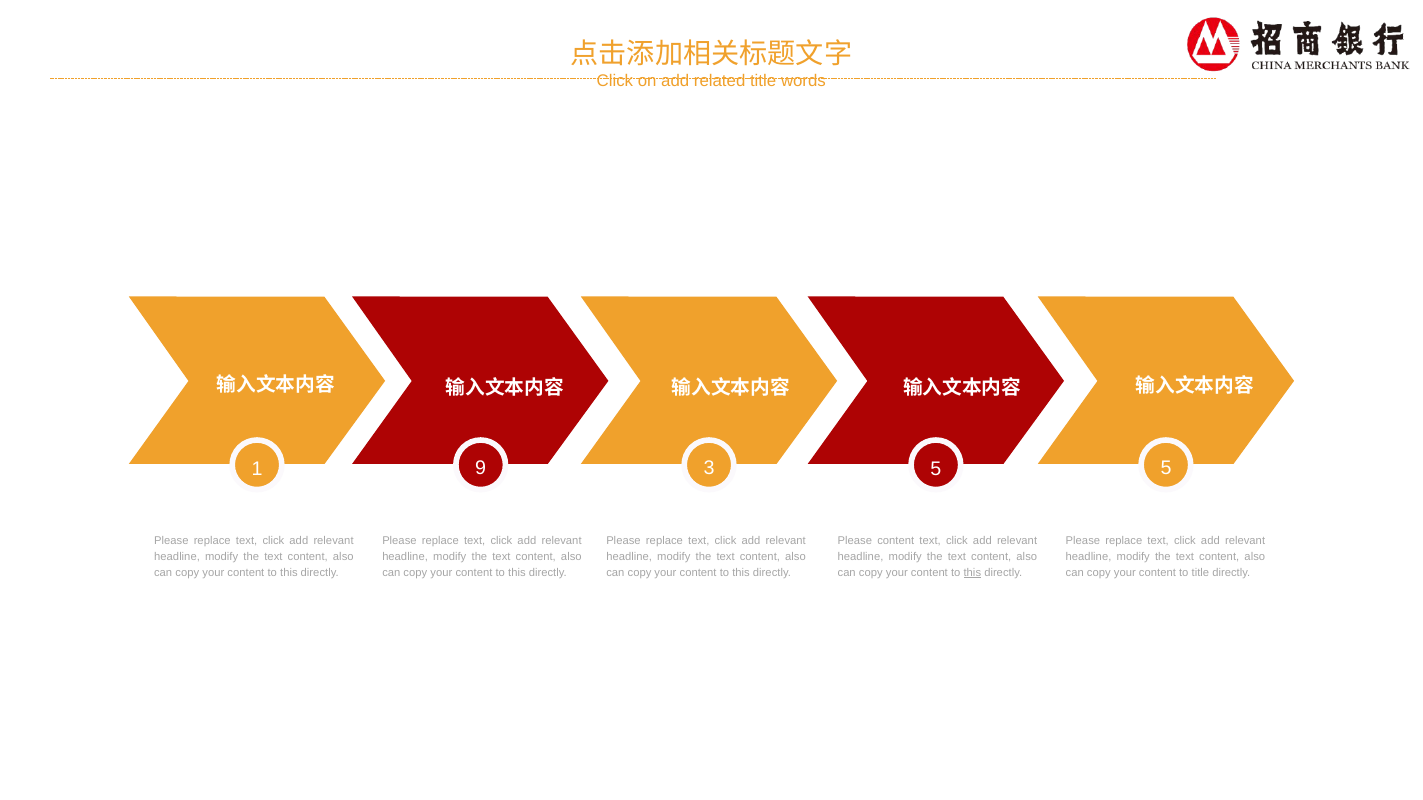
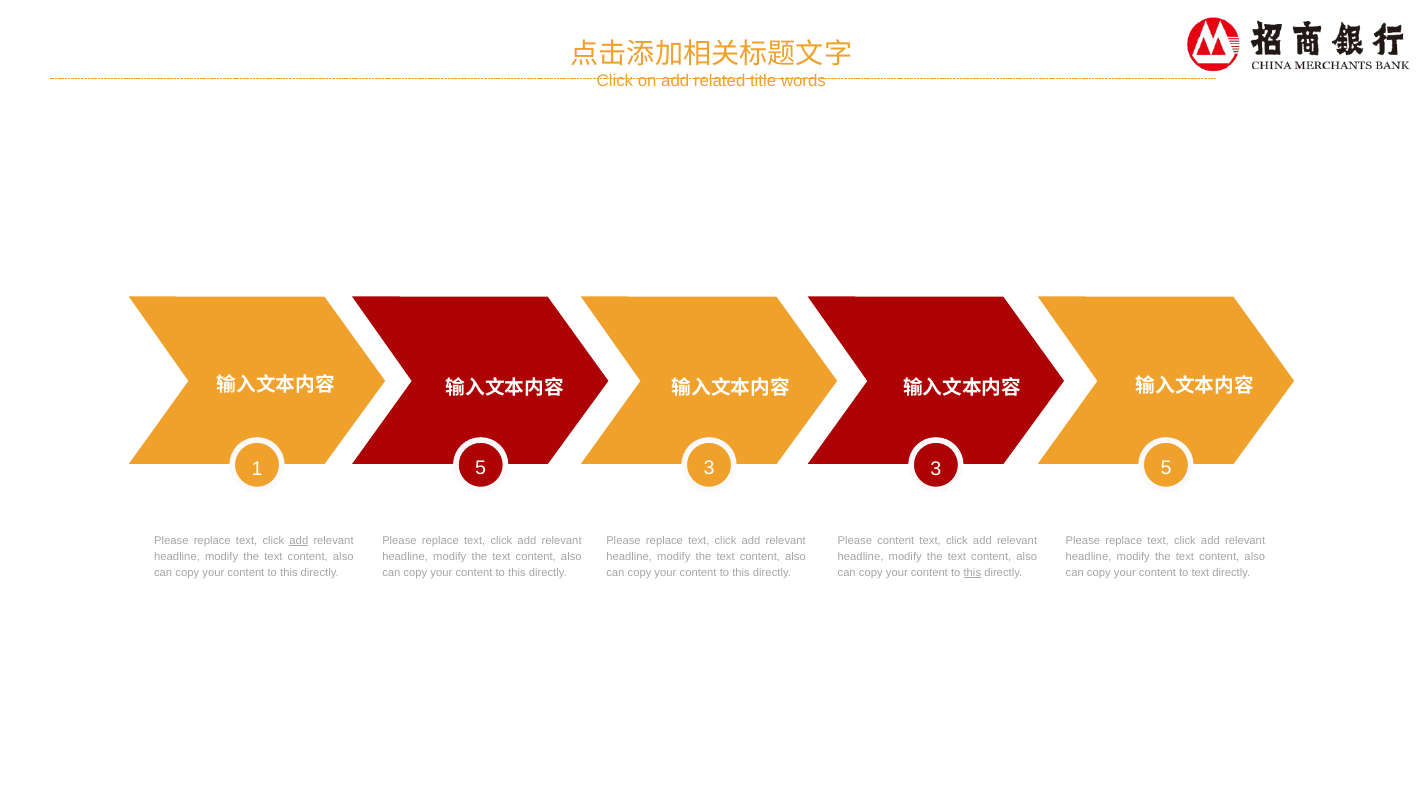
1 9: 9 -> 5
3 5: 5 -> 3
add at (299, 541) underline: none -> present
to title: title -> text
